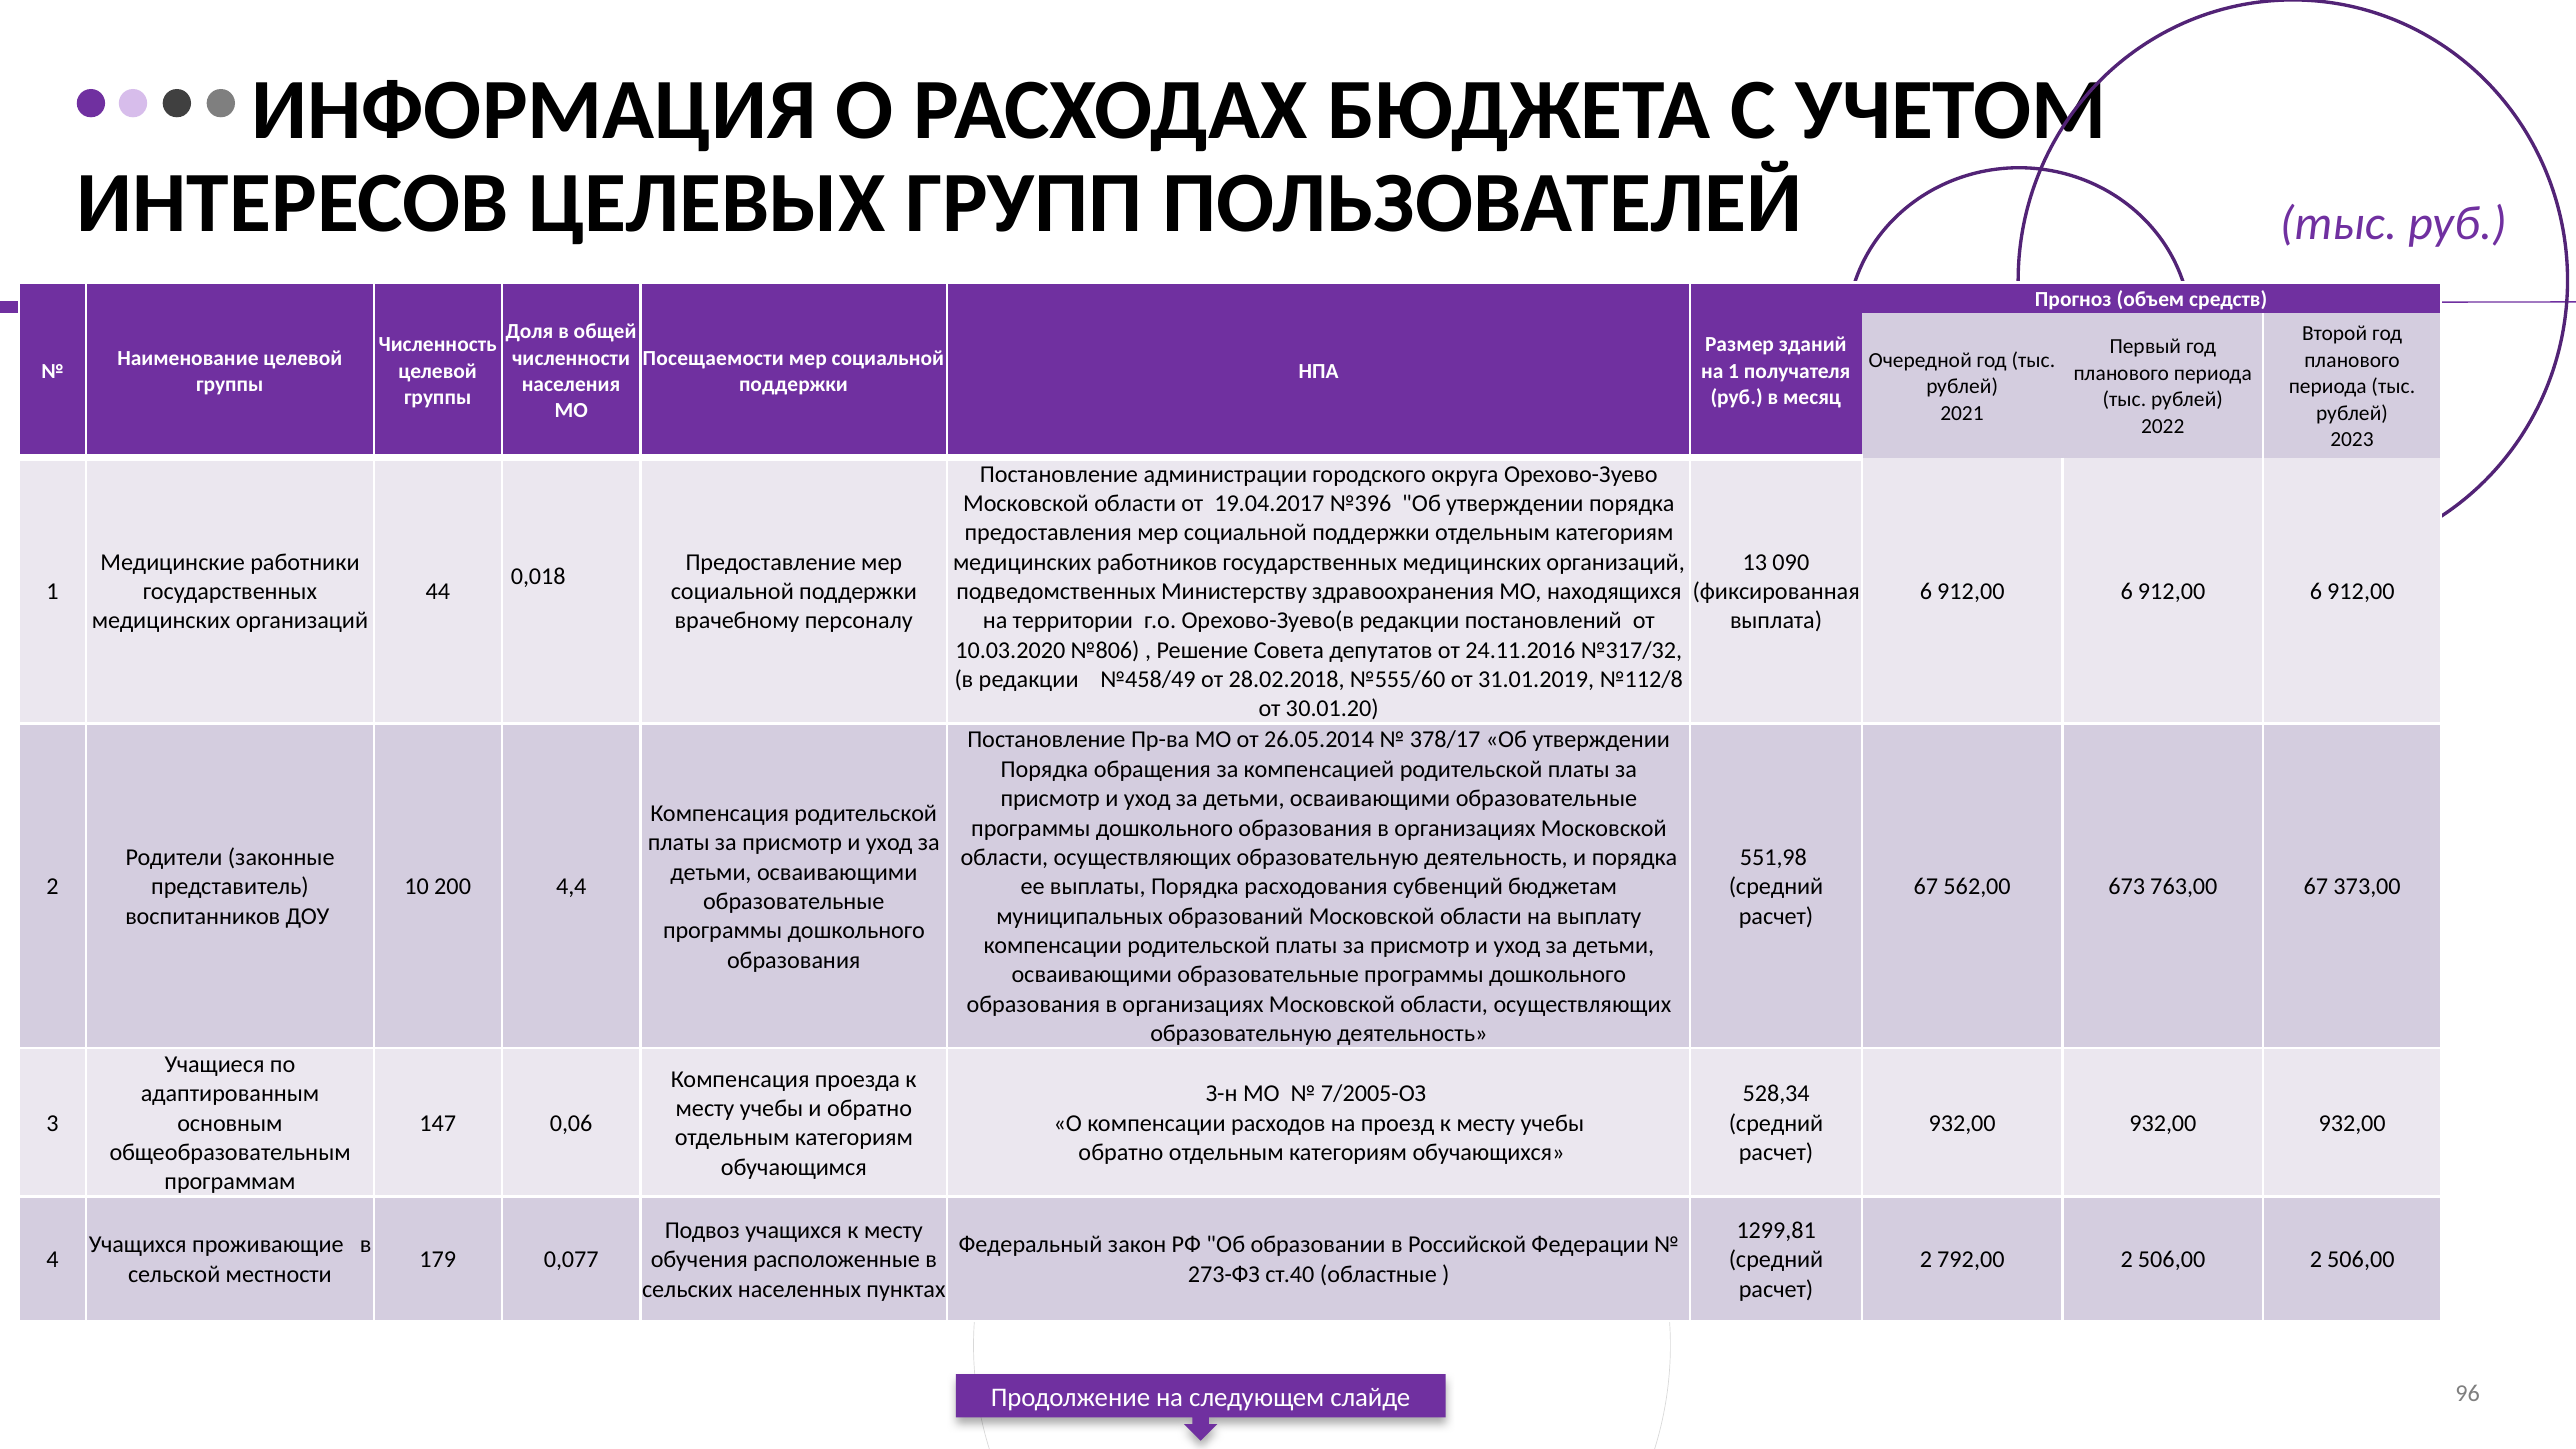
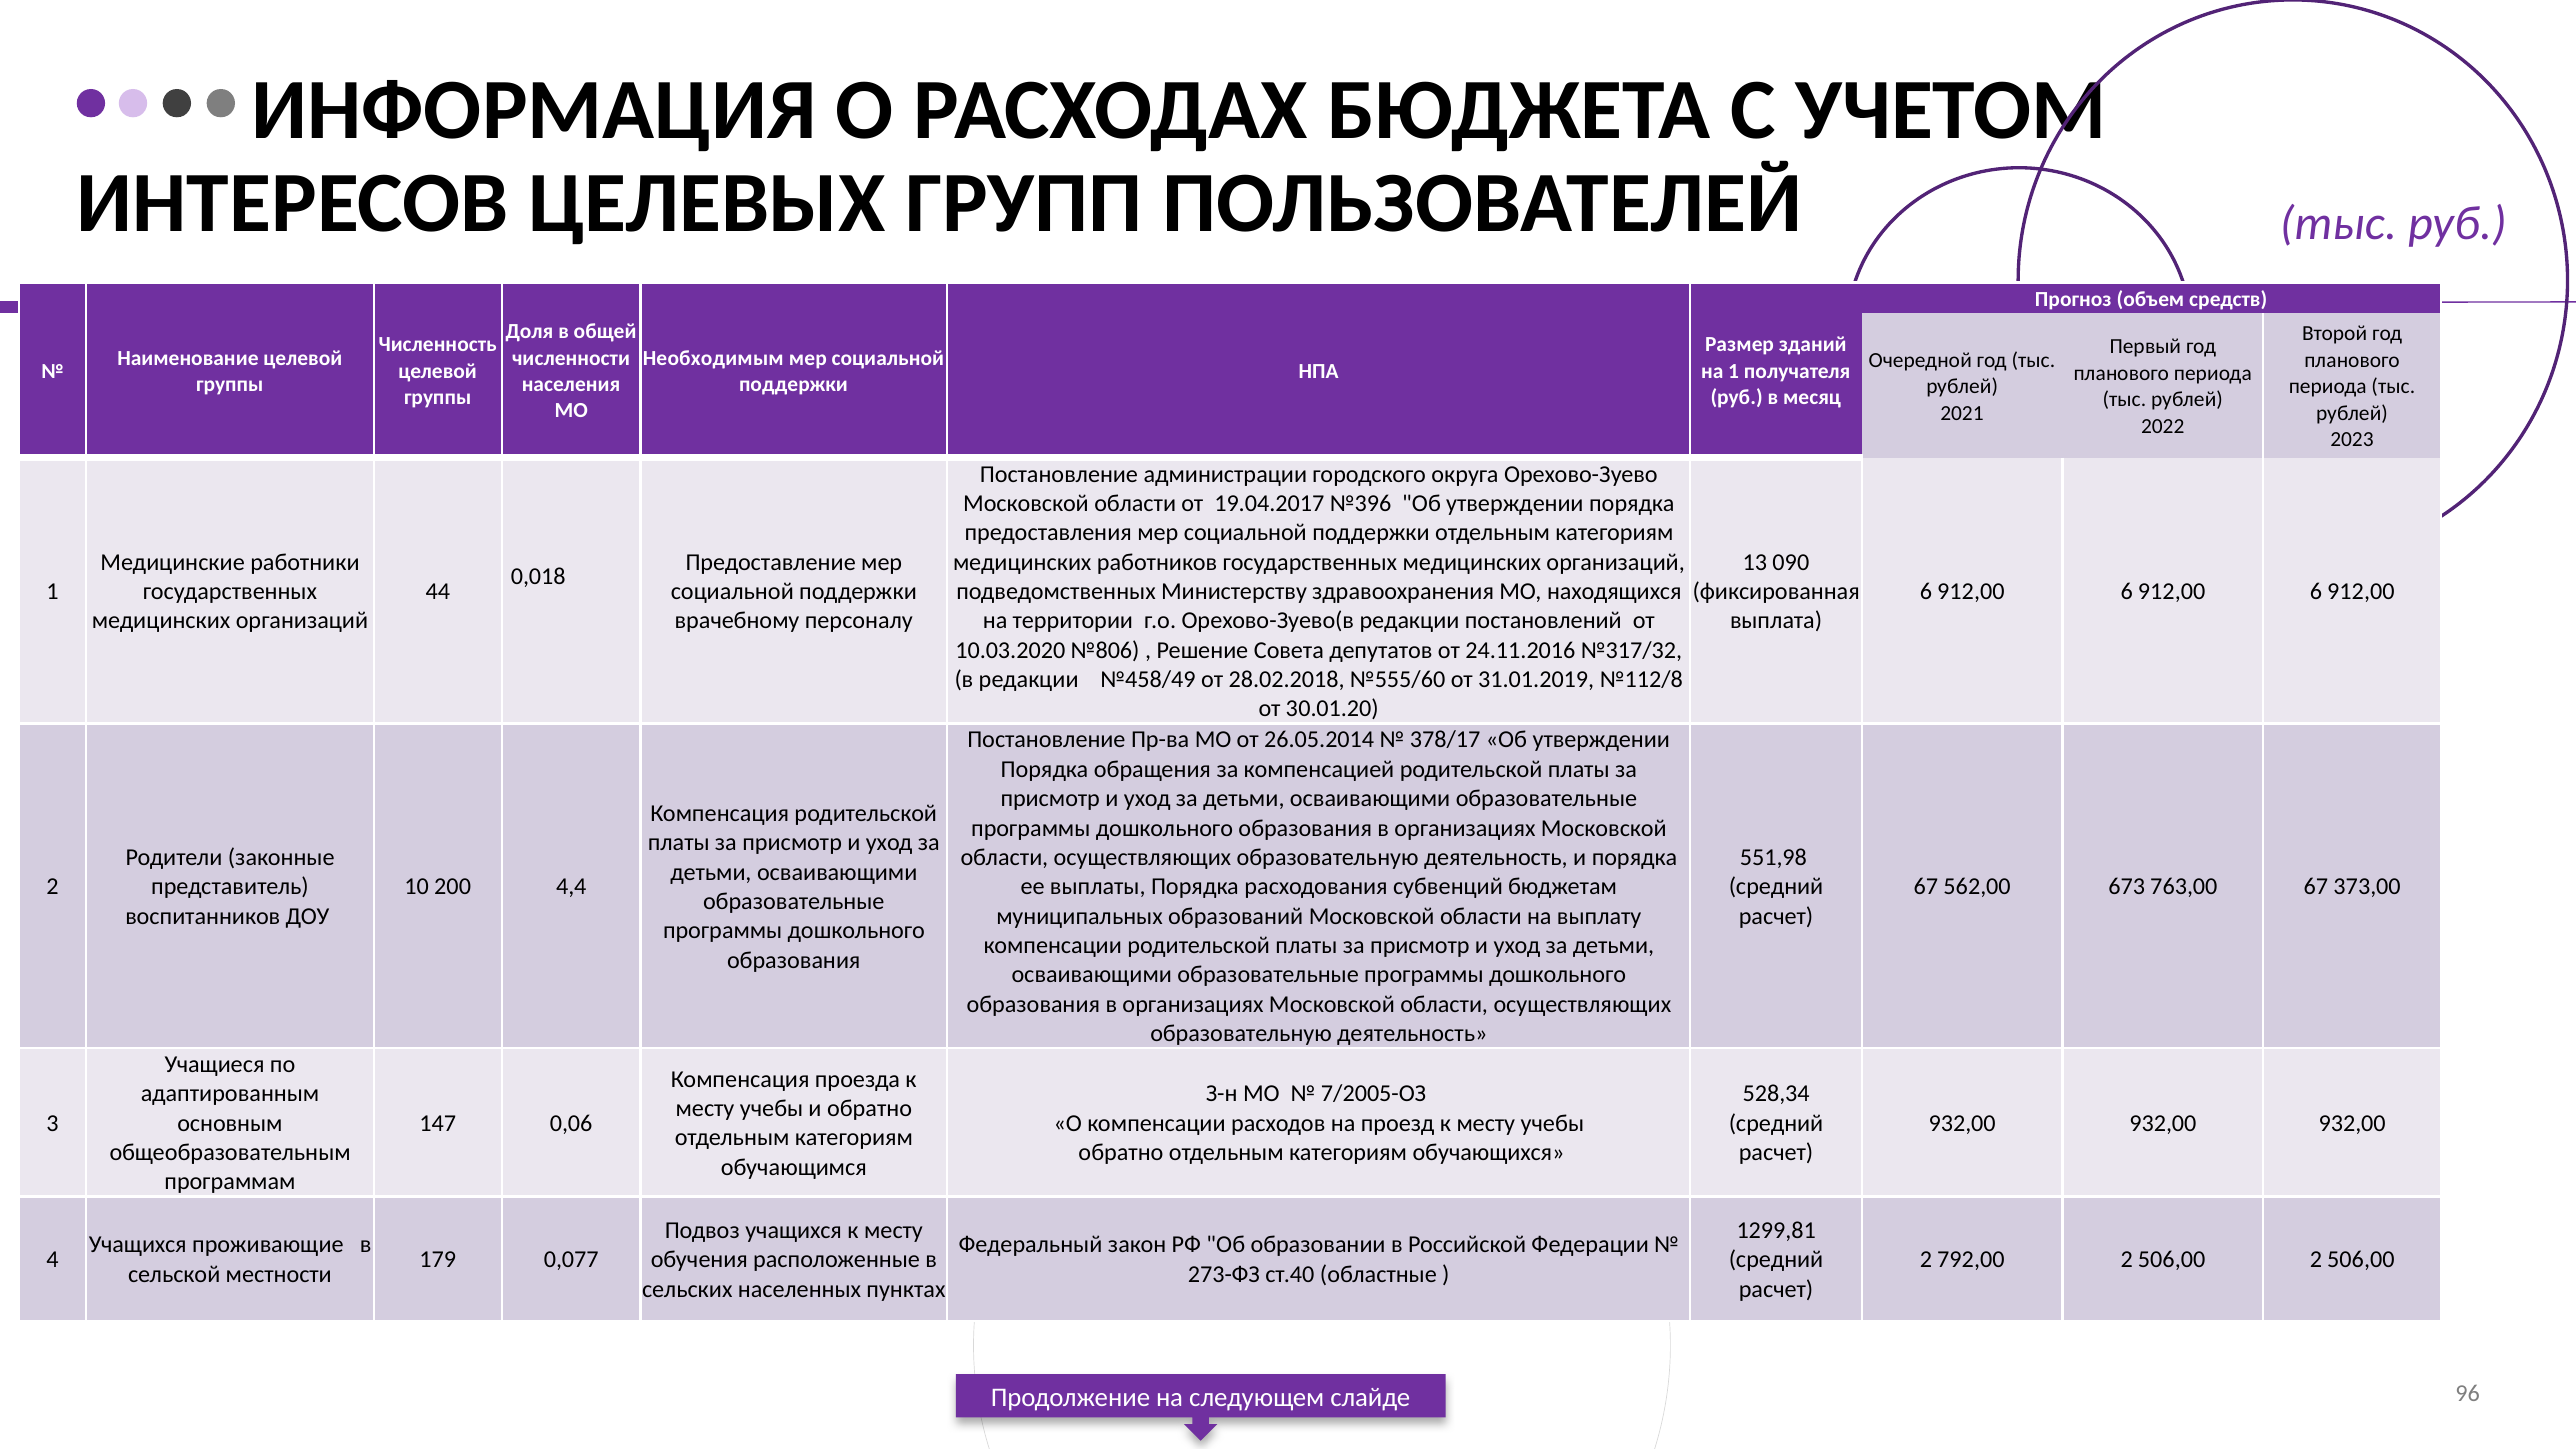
Посещаемости: Посещаемости -> Необходимым
